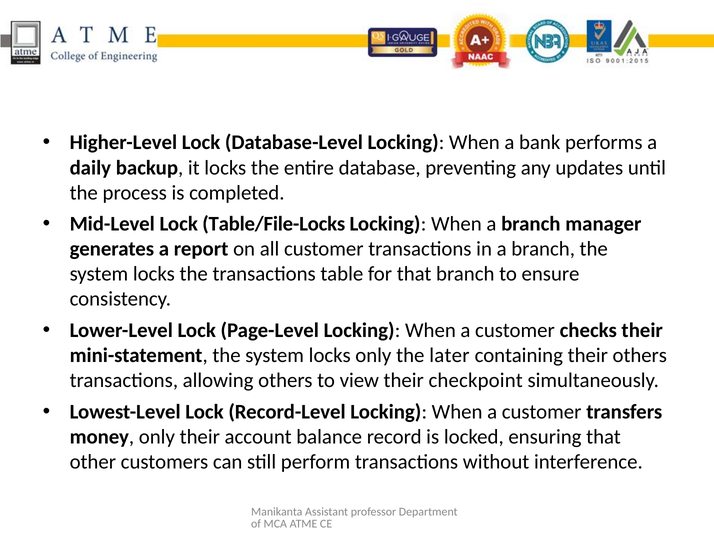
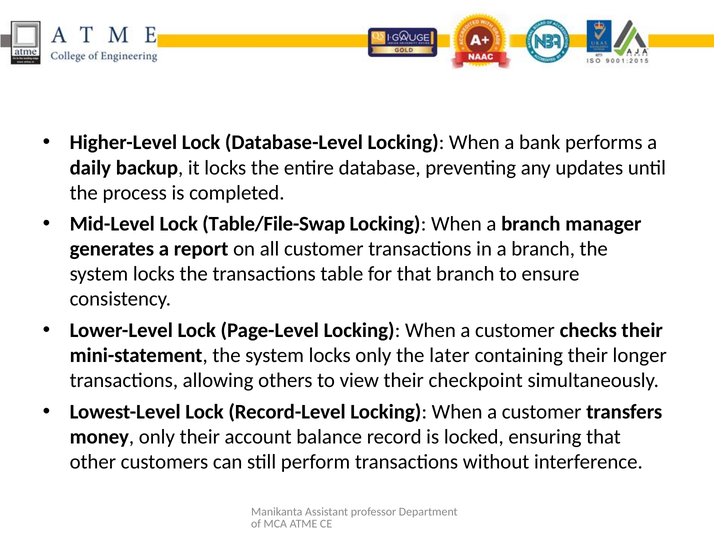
Table/File-Locks: Table/File-Locks -> Table/File-Swap
their others: others -> longer
